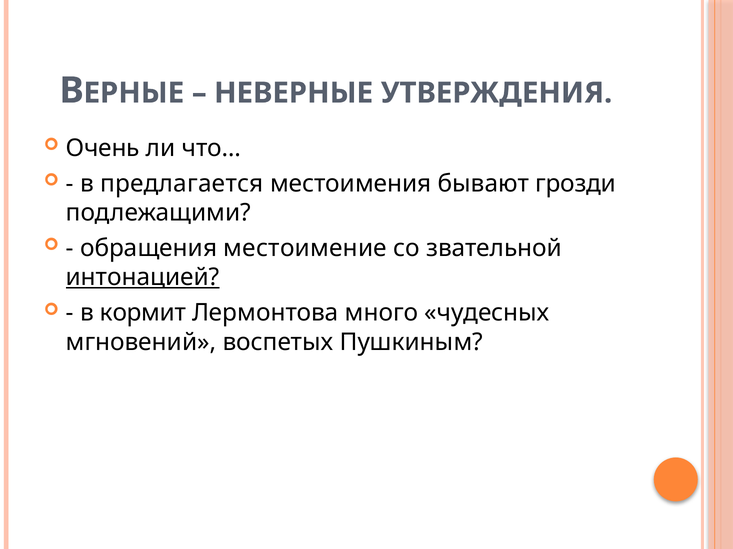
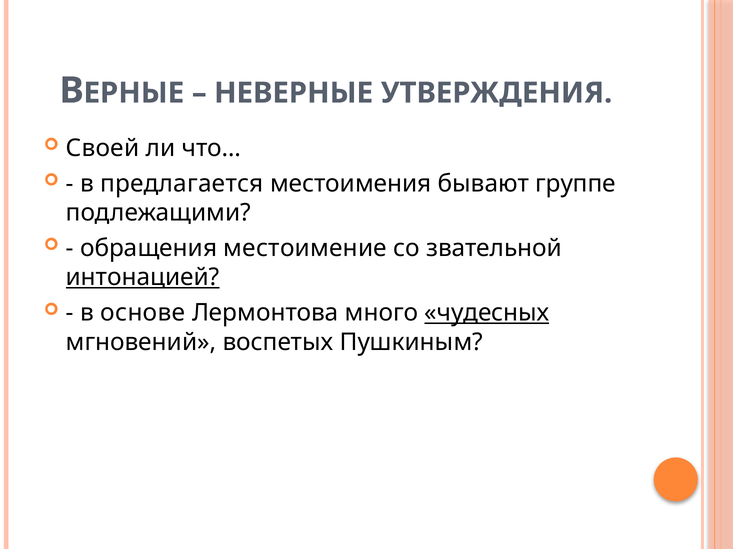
Очень: Очень -> Своей
грозди: грозди -> группе
кормит: кормит -> основе
чудесных underline: none -> present
